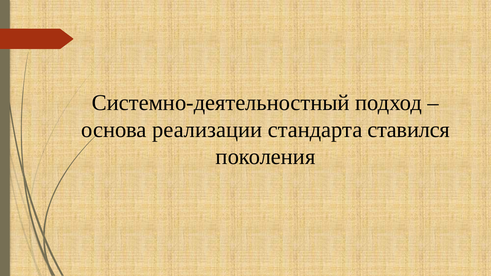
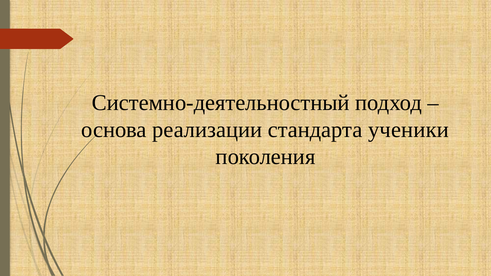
ставился: ставился -> ученики
